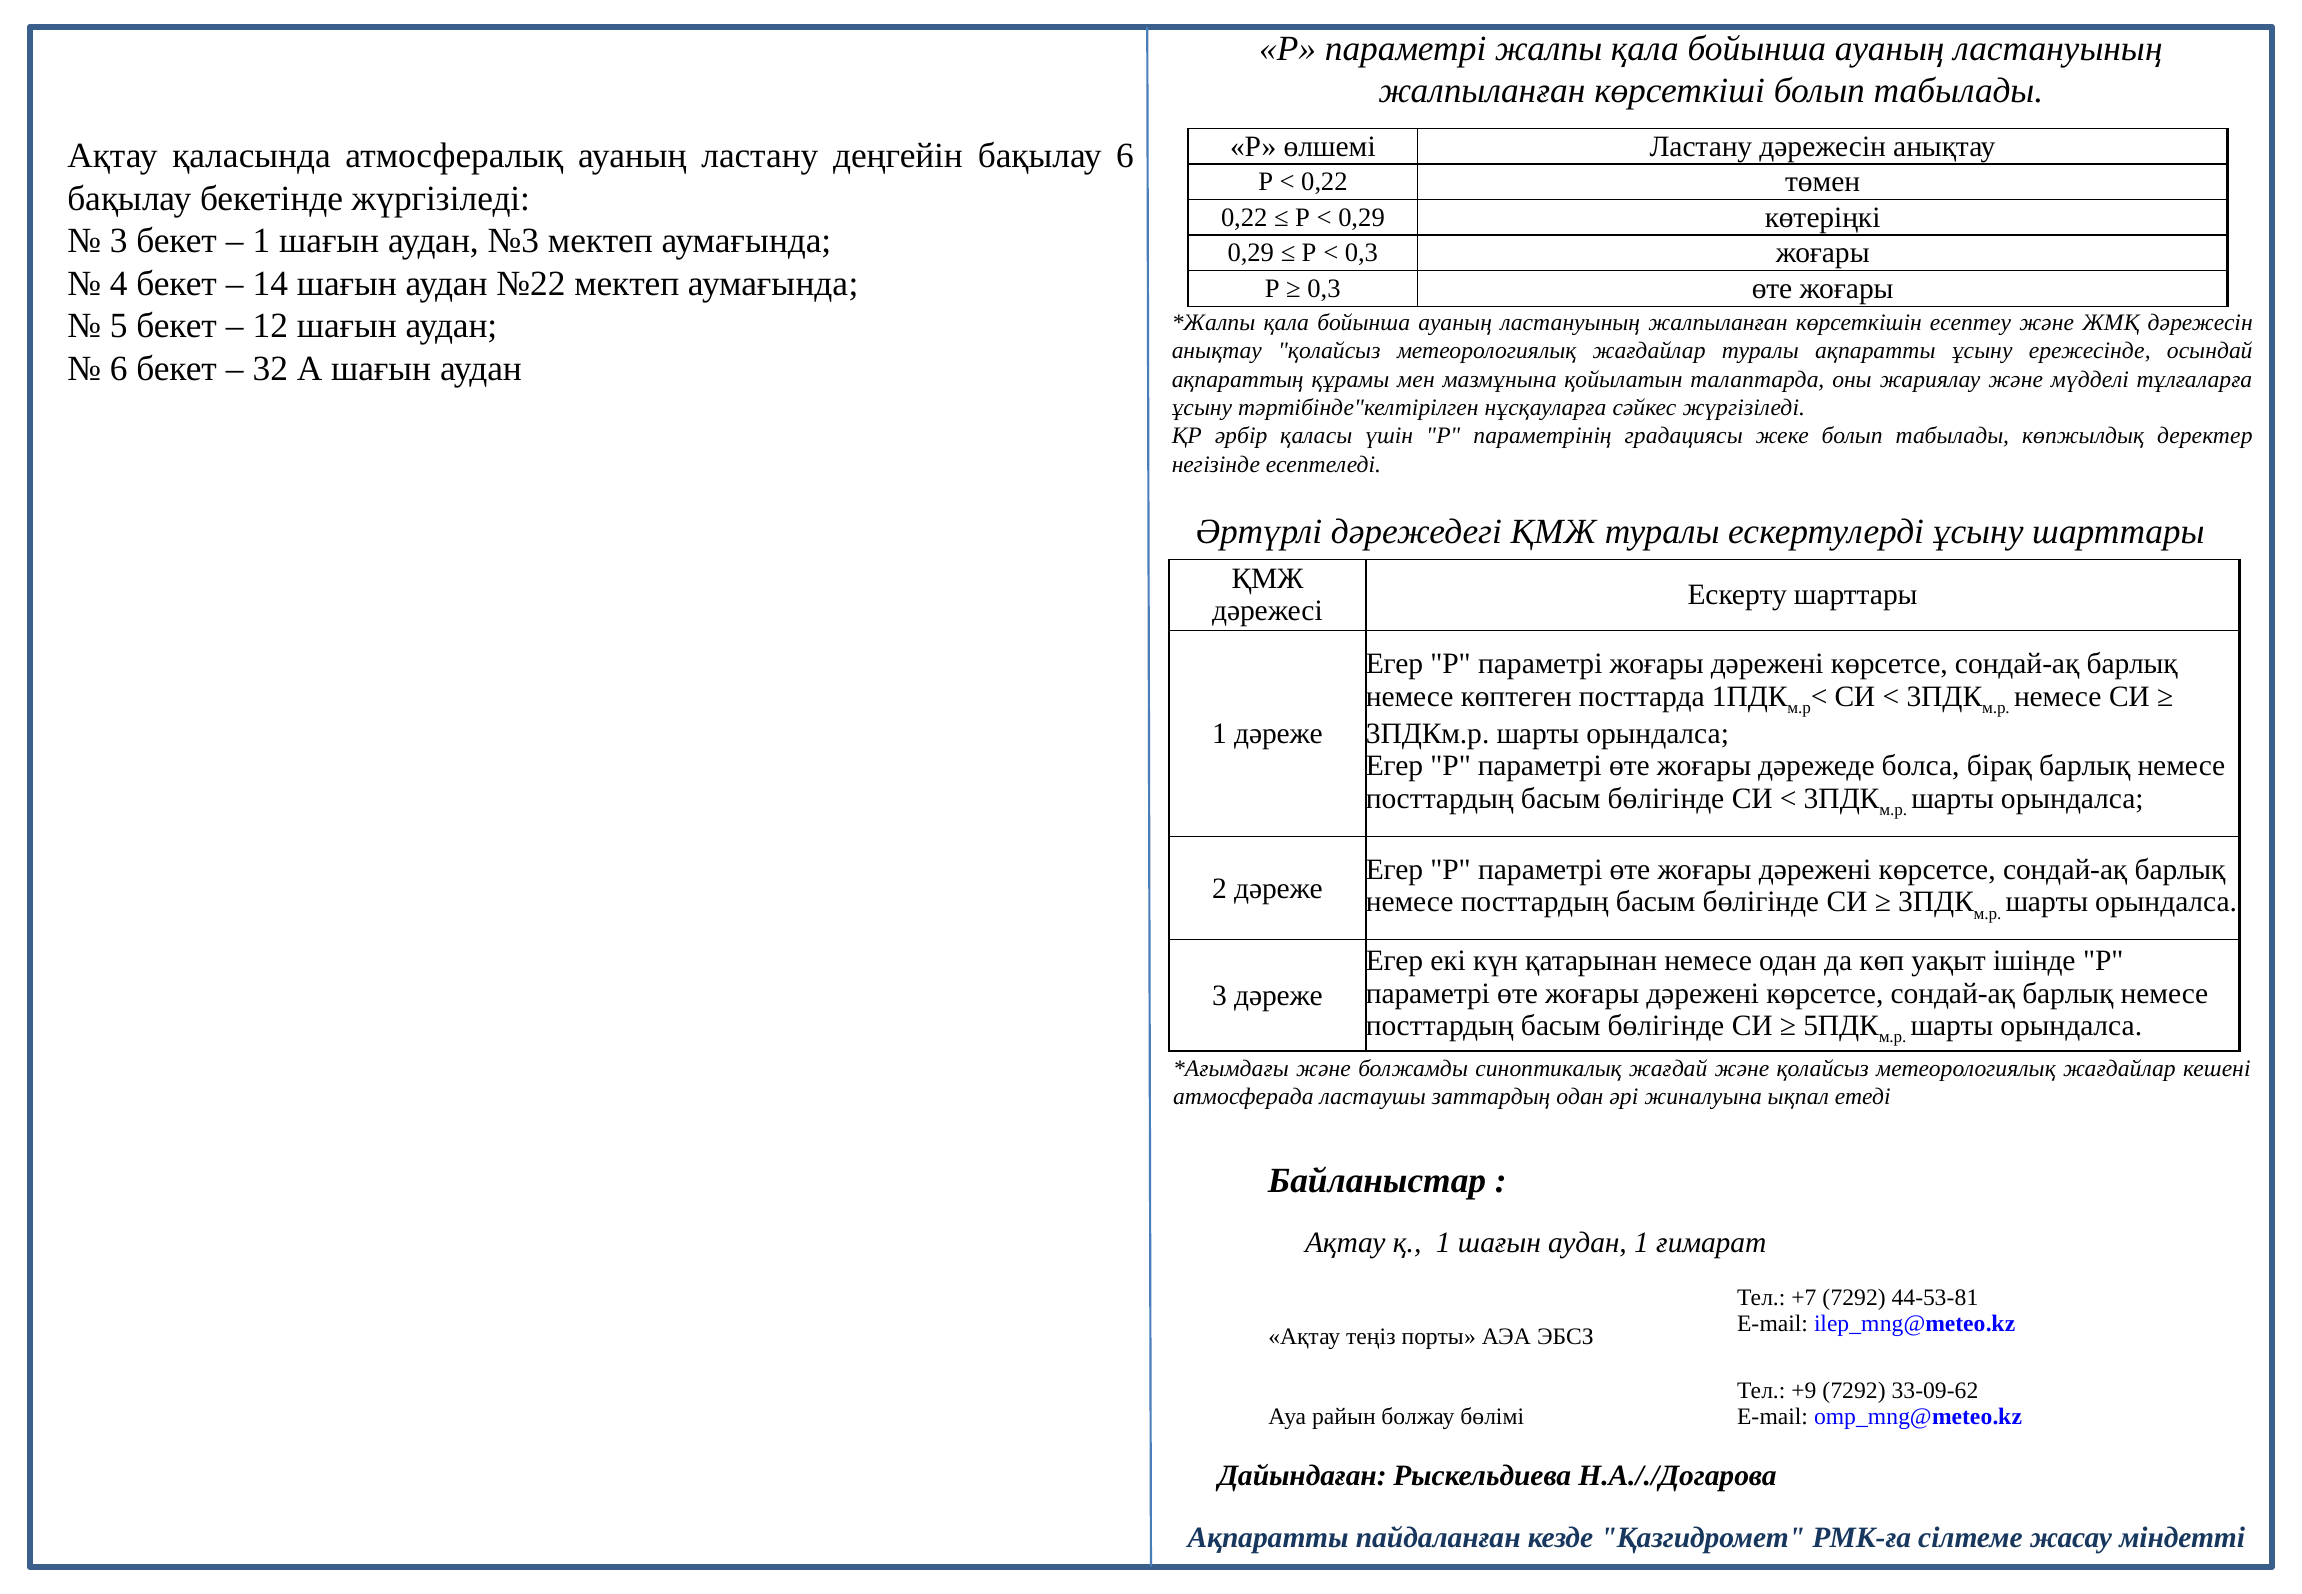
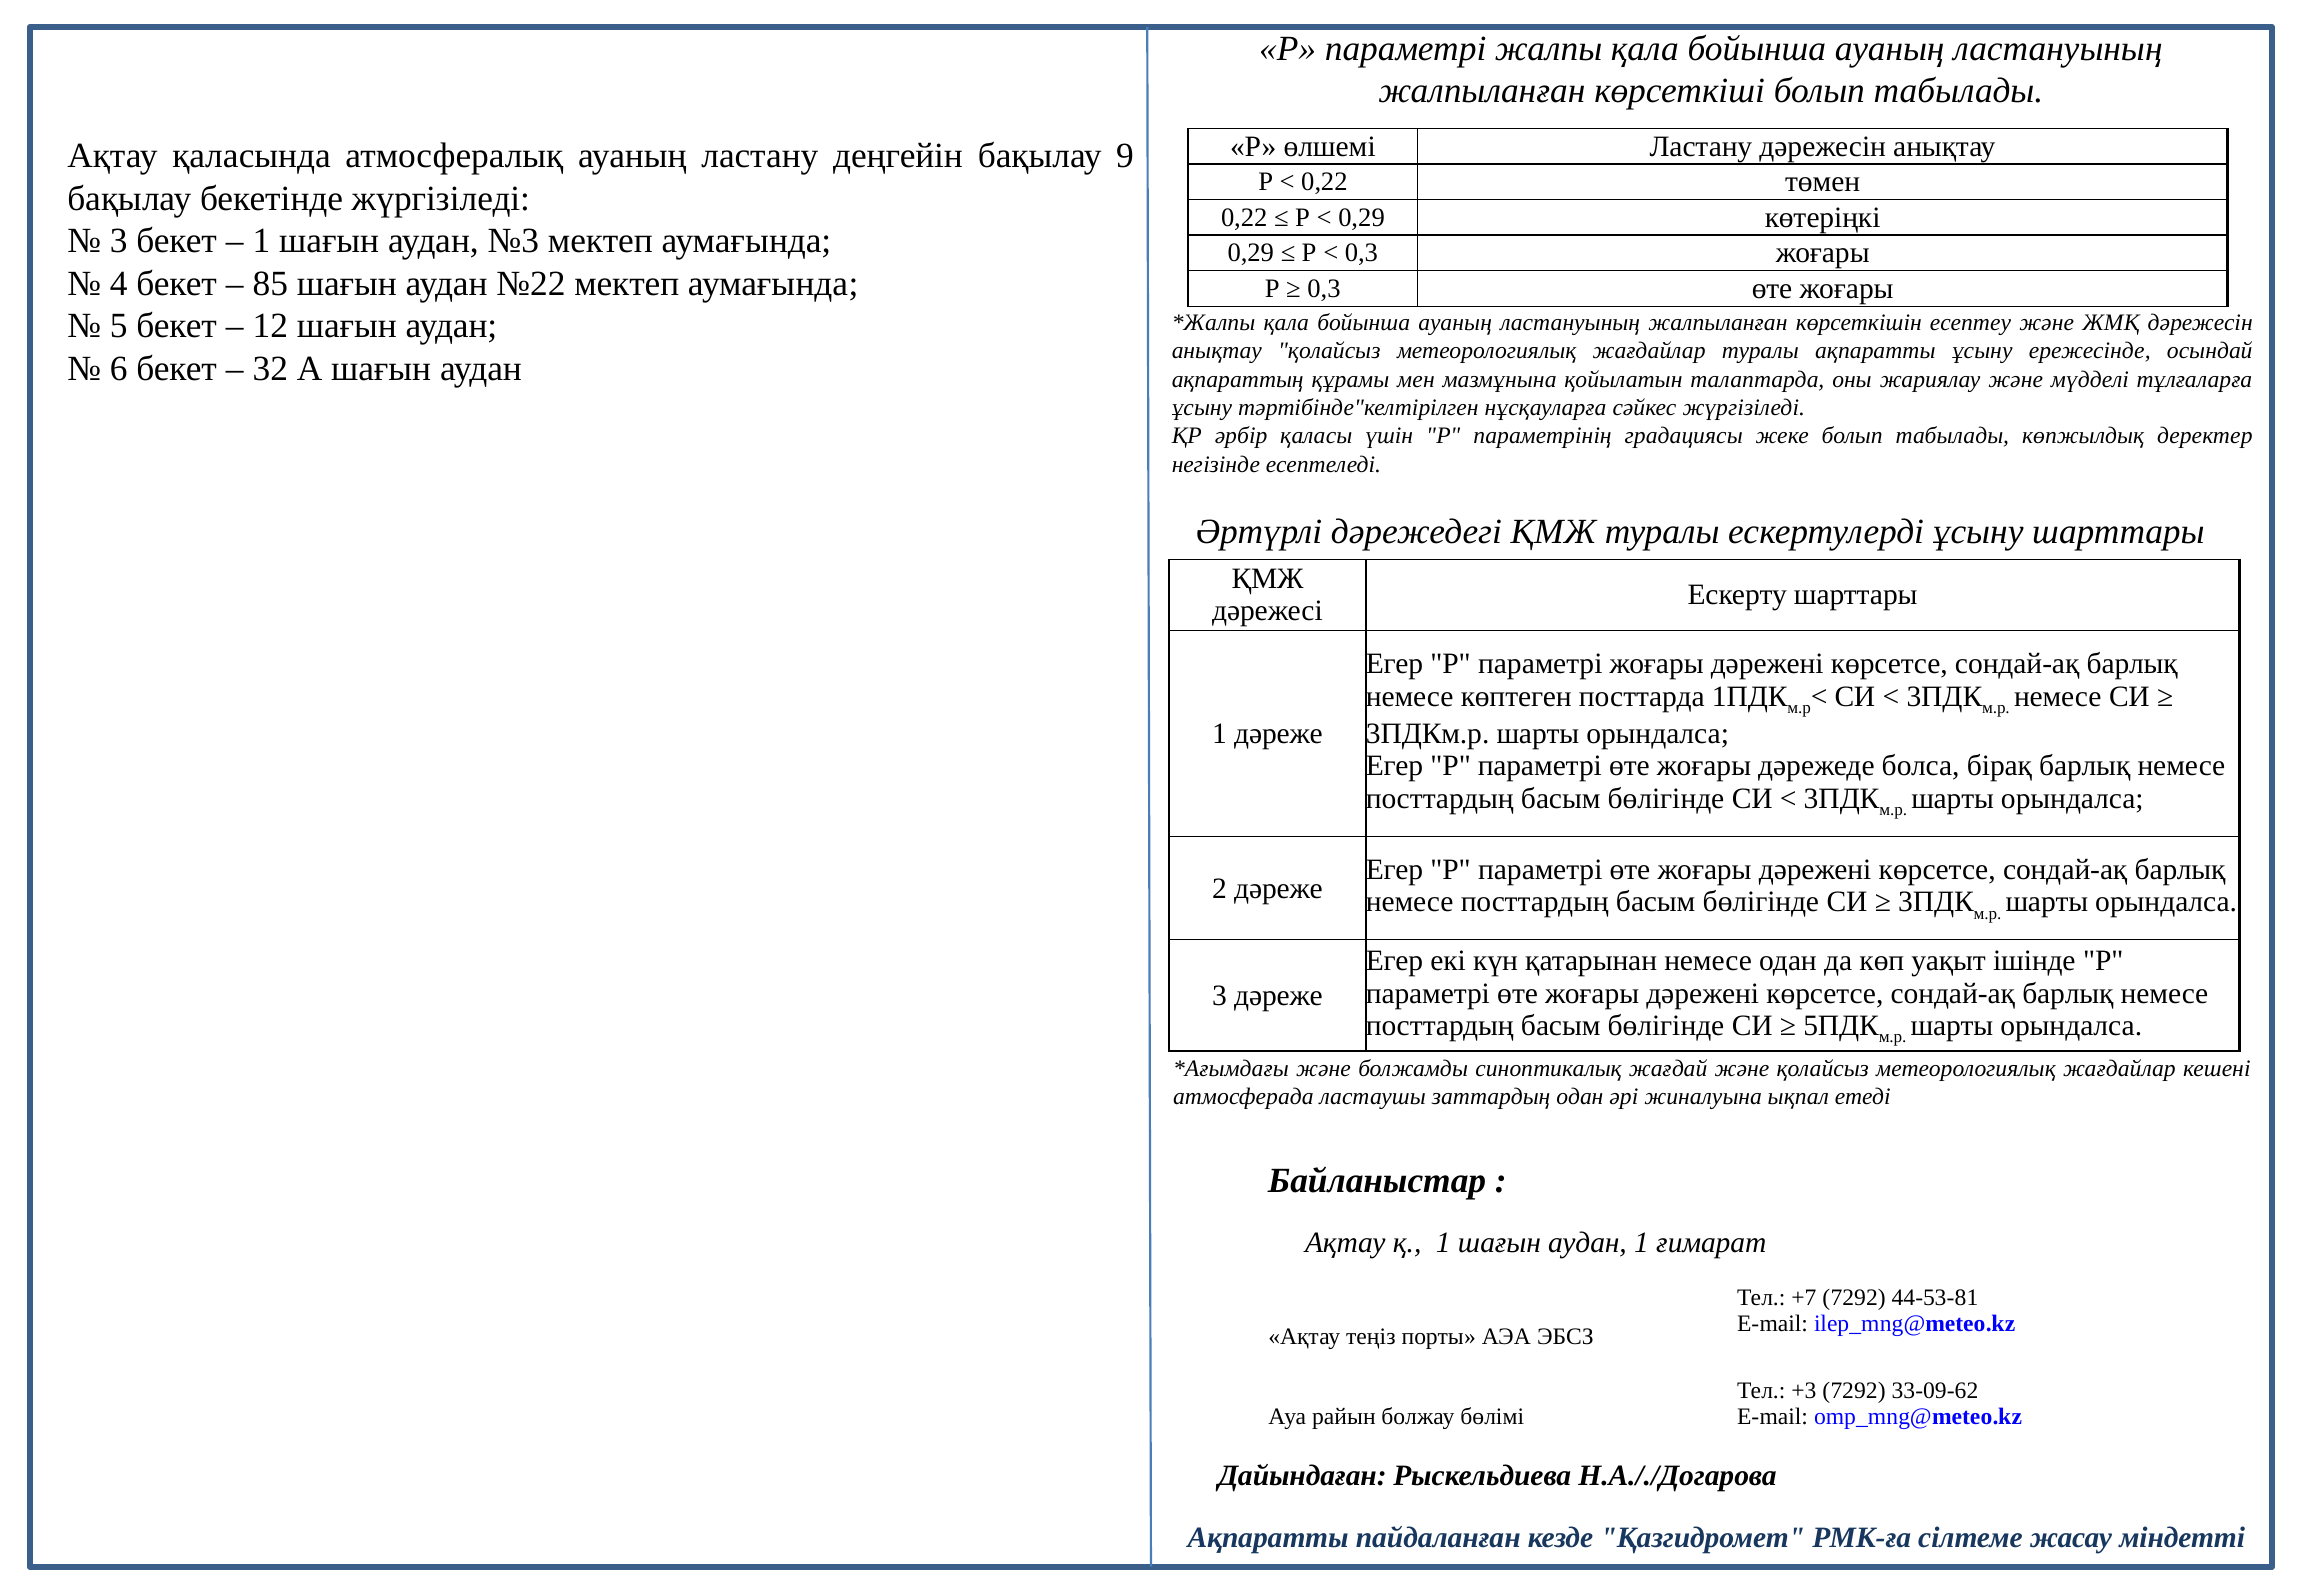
бақылау 6: 6 -> 9
14: 14 -> 85
+9: +9 -> +3
